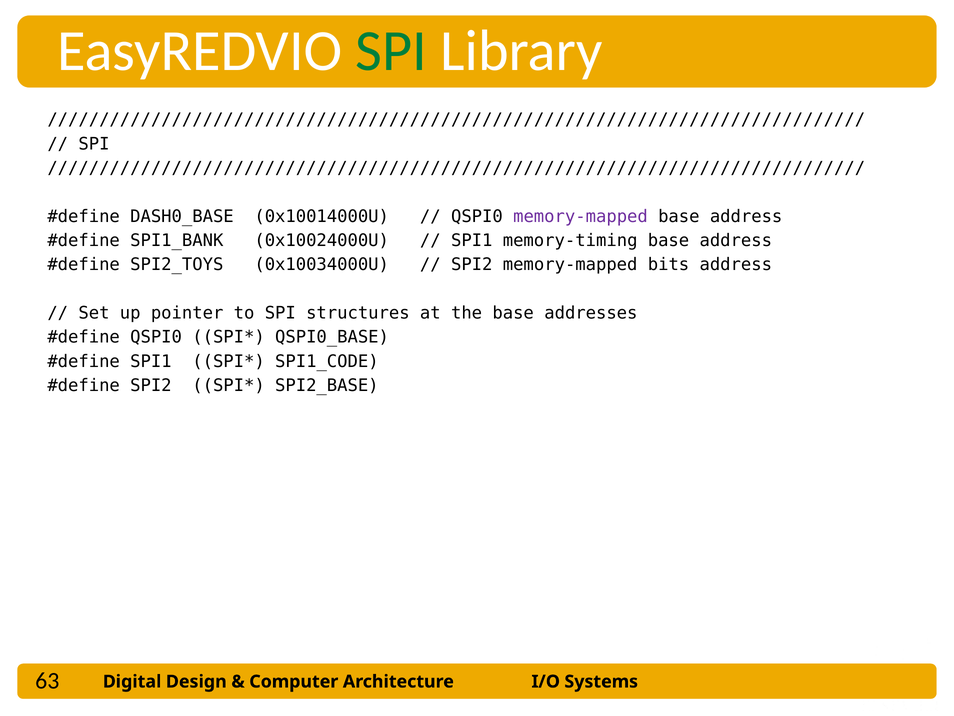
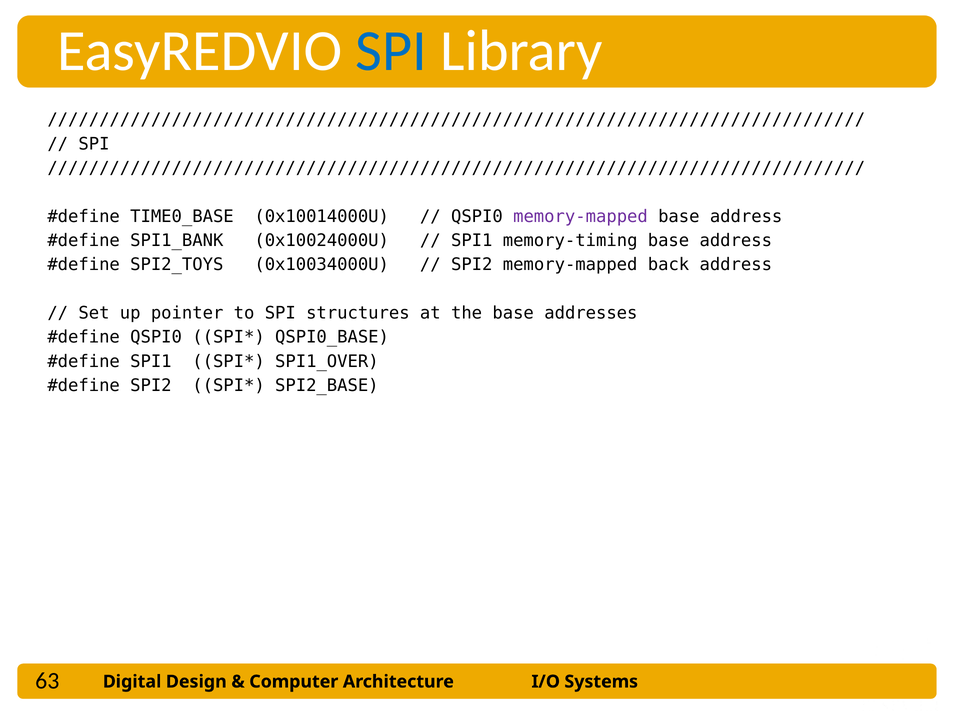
SPI at (391, 51) colour: green -> blue
DASH0_BASE: DASH0_BASE -> TIME0_BASE
bits: bits -> back
SPI1_CODE: SPI1_CODE -> SPI1_OVER
